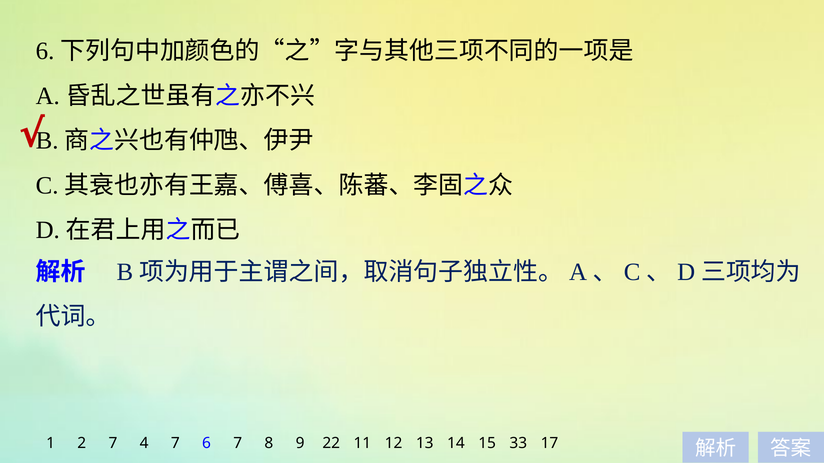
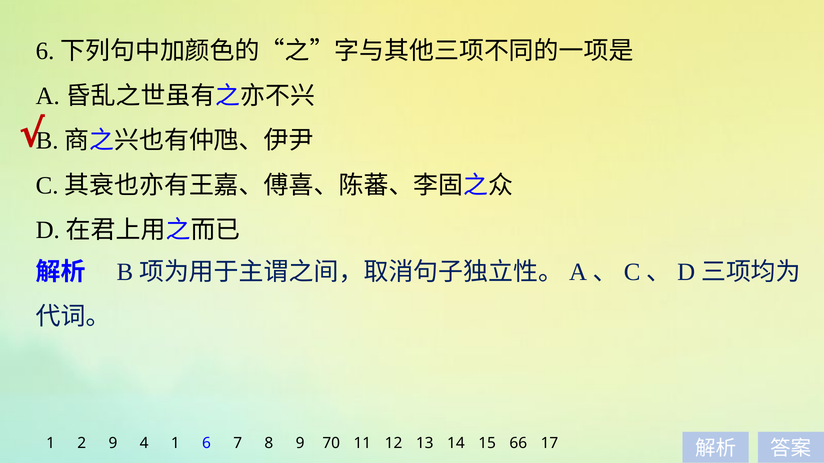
2 7: 7 -> 9
4 7: 7 -> 1
22: 22 -> 70
33: 33 -> 66
